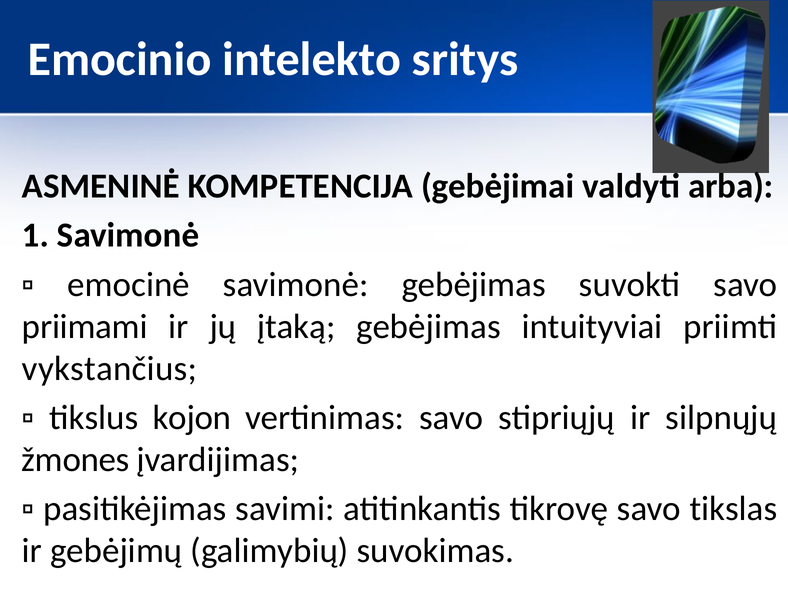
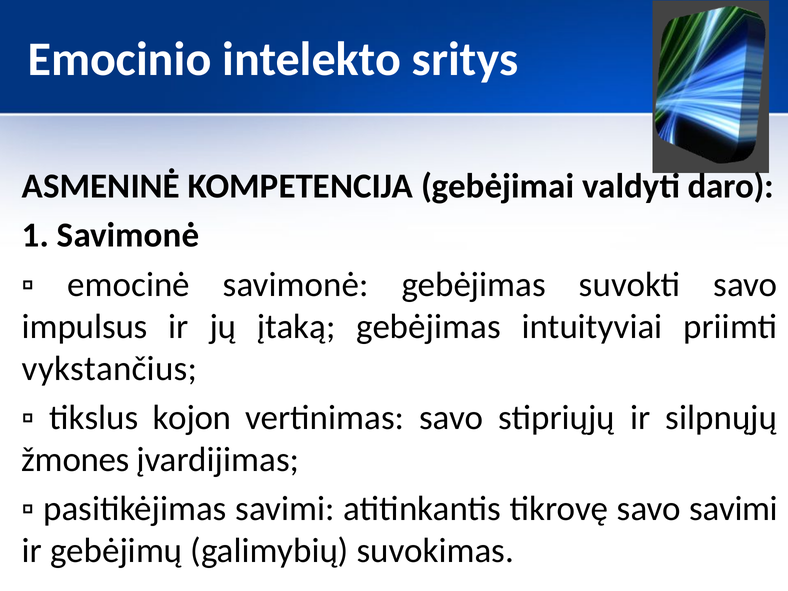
arba: arba -> daro
priimami: priimami -> impulsus
savo tikslas: tikslas -> savimi
